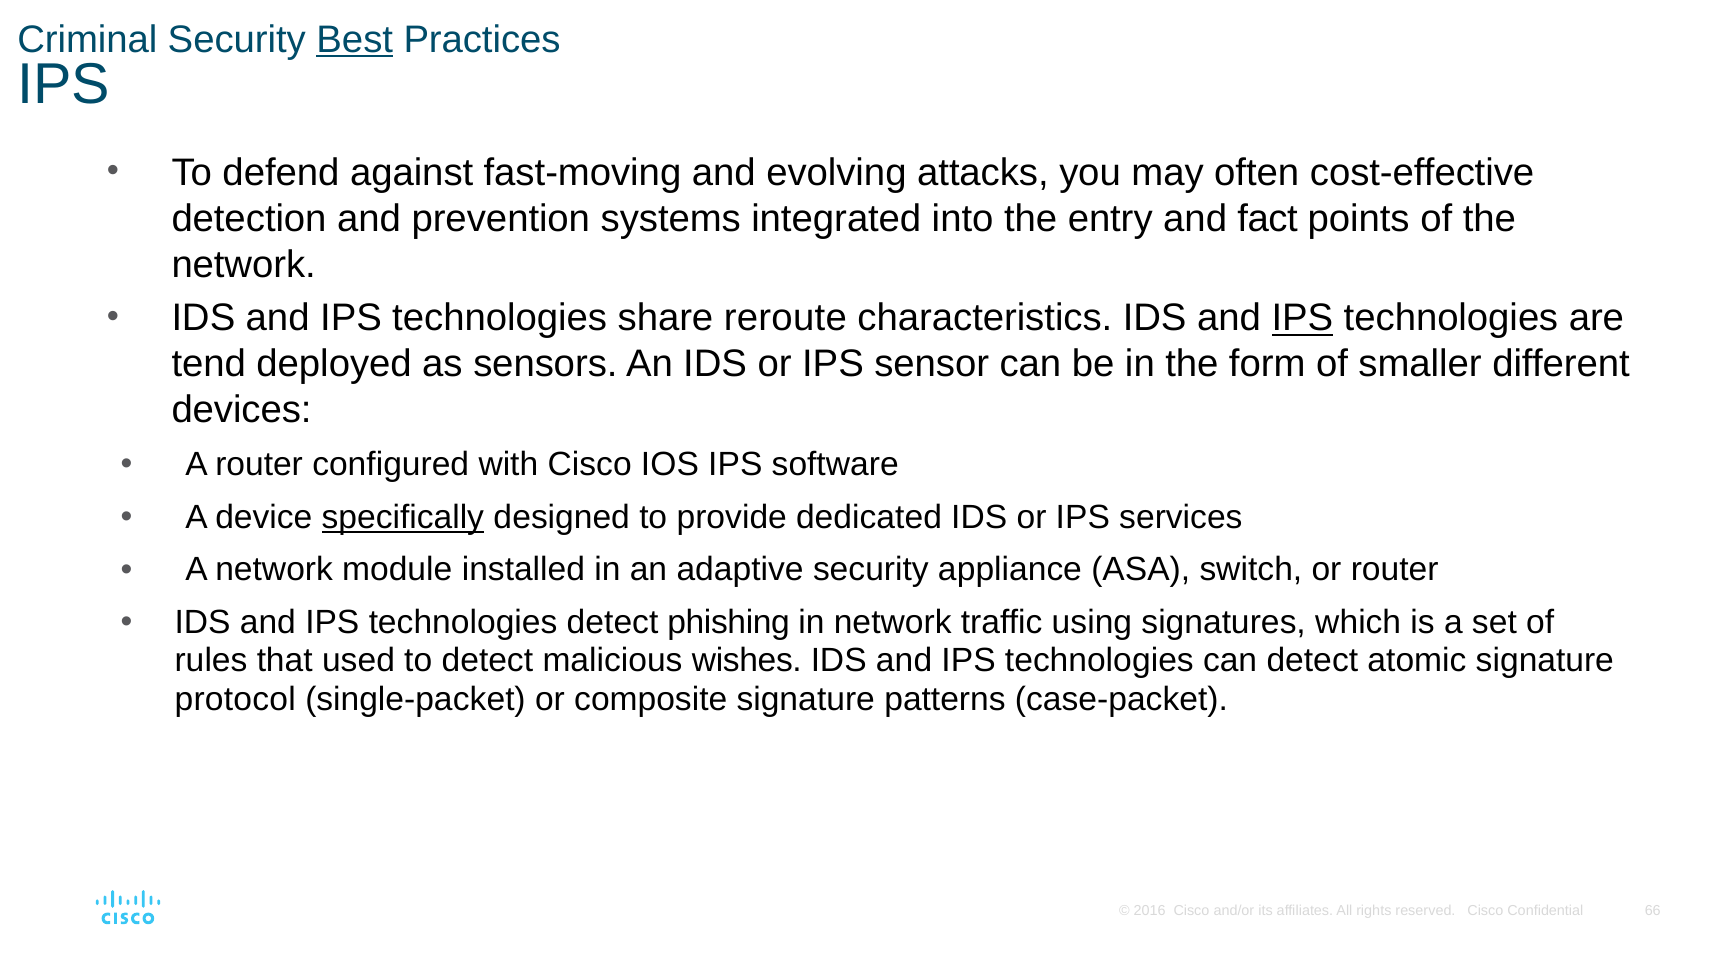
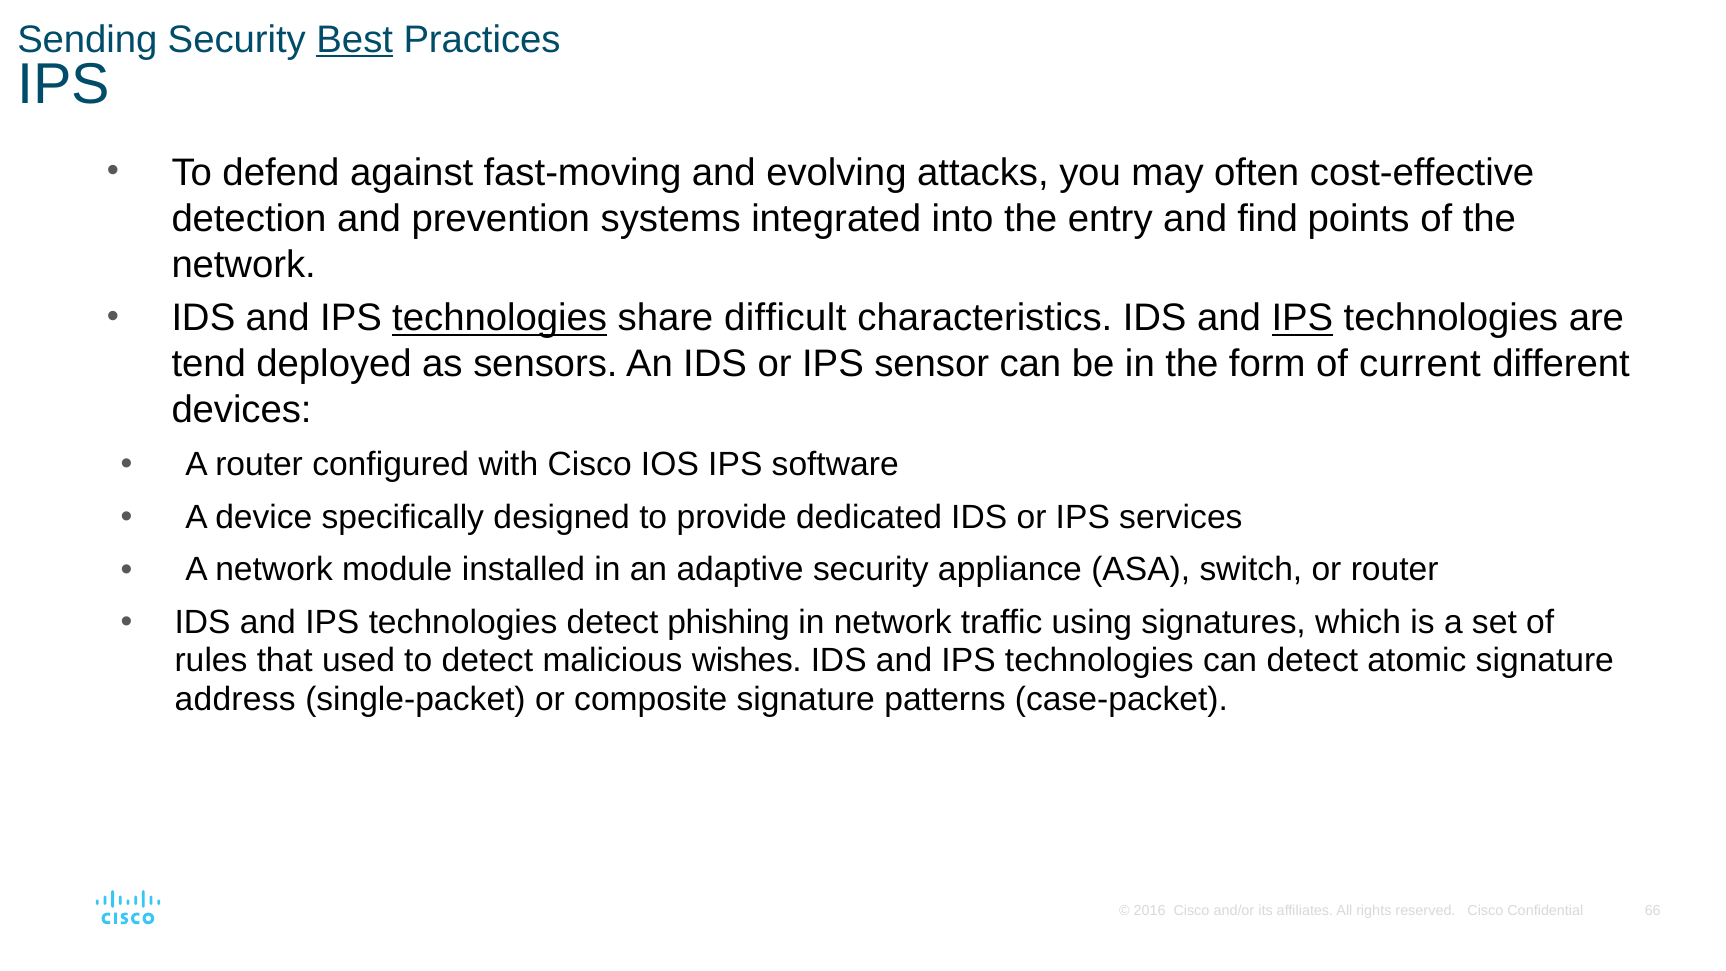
Criminal: Criminal -> Sending
fact: fact -> find
technologies at (500, 318) underline: none -> present
reroute: reroute -> difficult
smaller: smaller -> current
specifically underline: present -> none
protocol: protocol -> address
